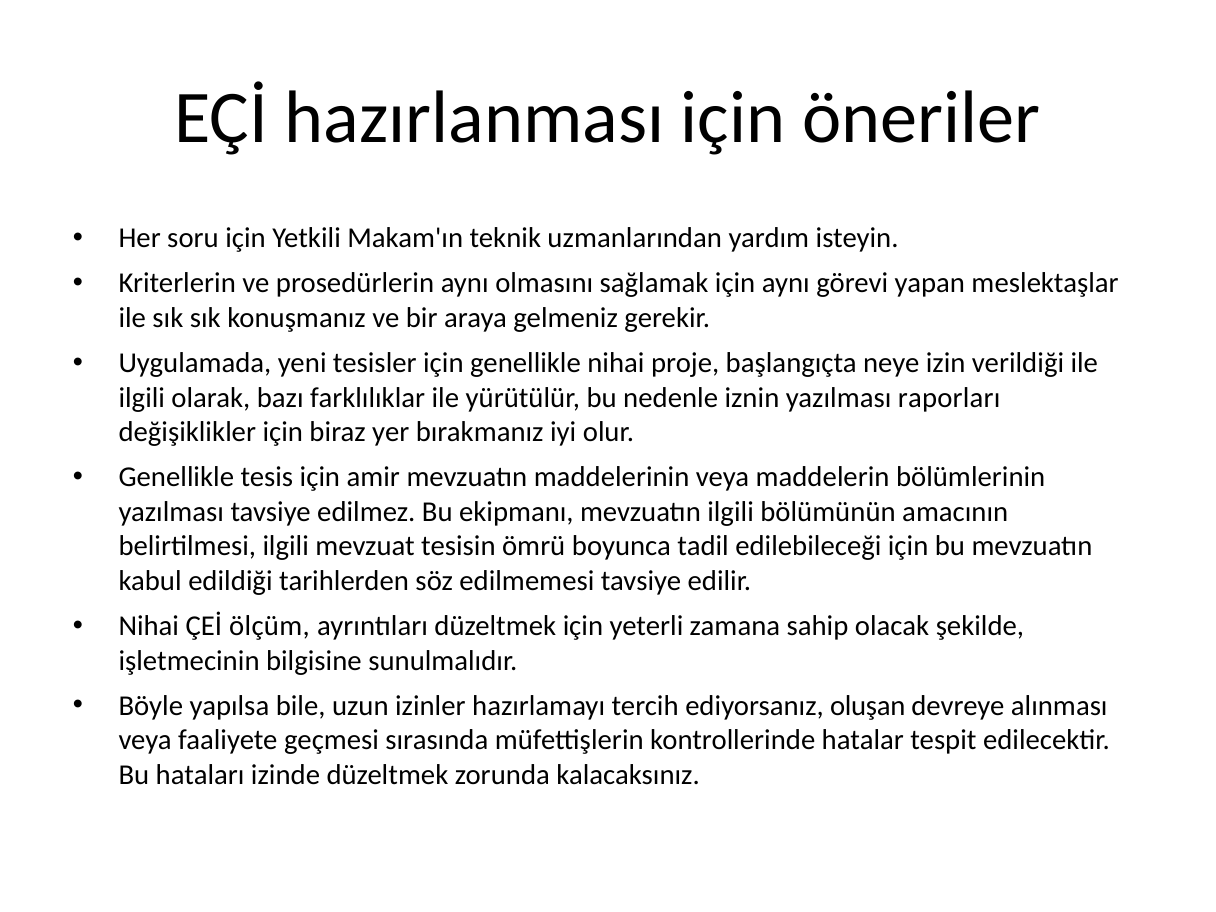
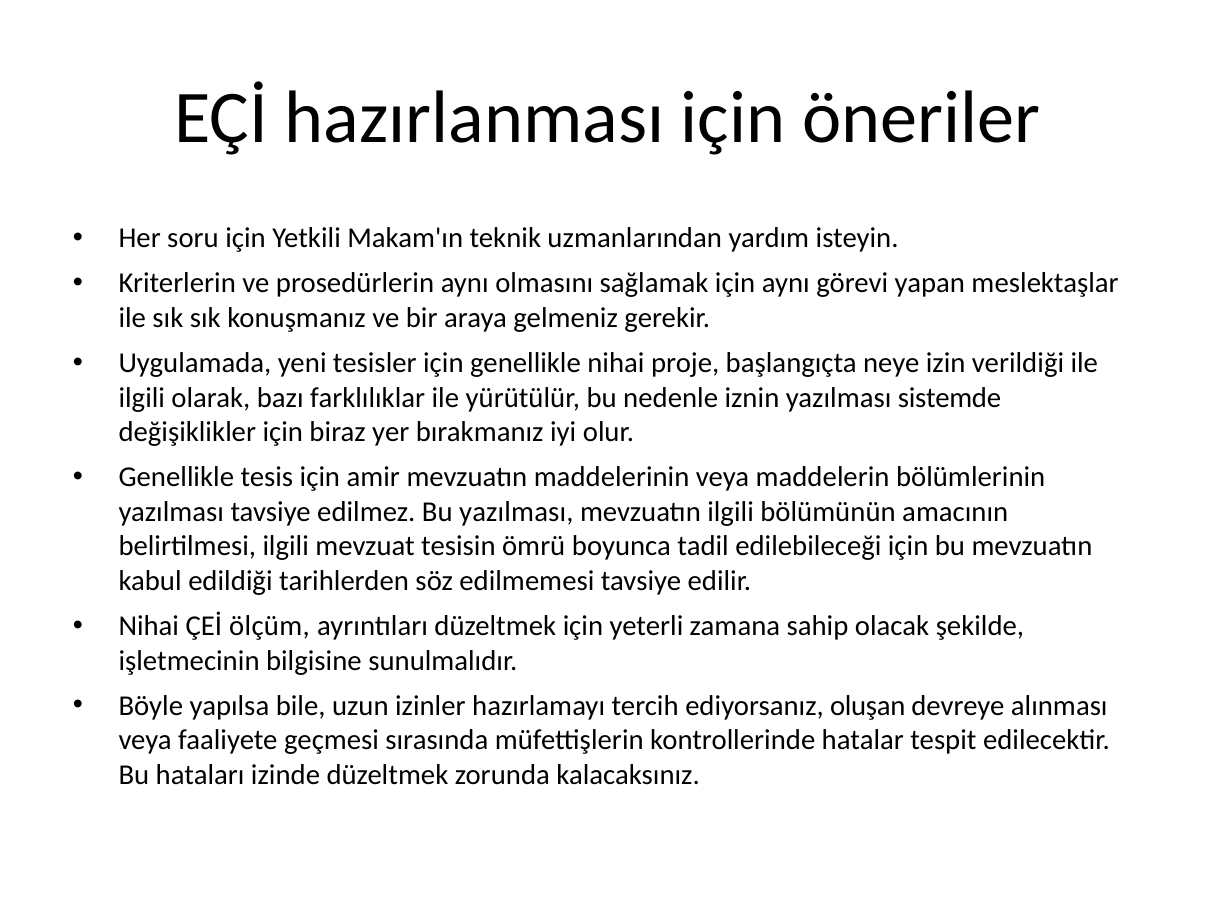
raporları: raporları -> sistemde
Bu ekipmanı: ekipmanı -> yazılması
